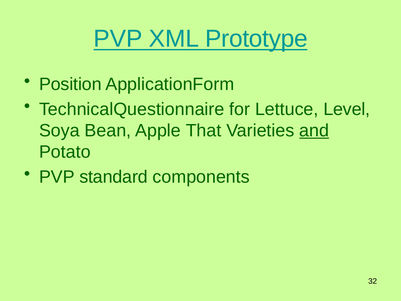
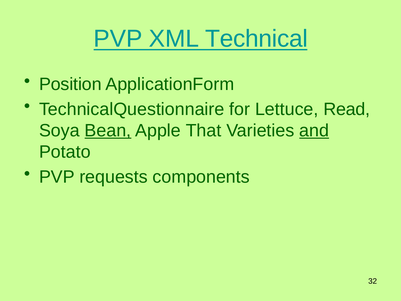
Prototype: Prototype -> Technical
Level: Level -> Read
Bean underline: none -> present
standard: standard -> requests
